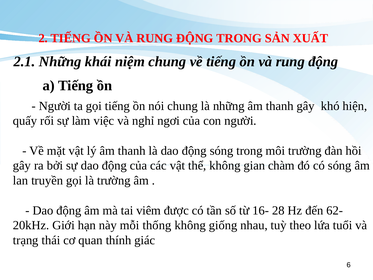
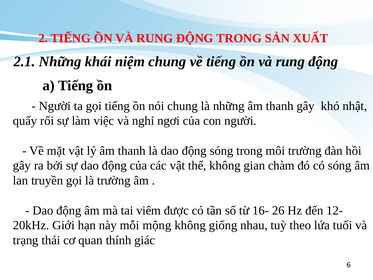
hiện: hiện -> nhật
28: 28 -> 26
62-: 62- -> 12-
thống: thống -> mộng
